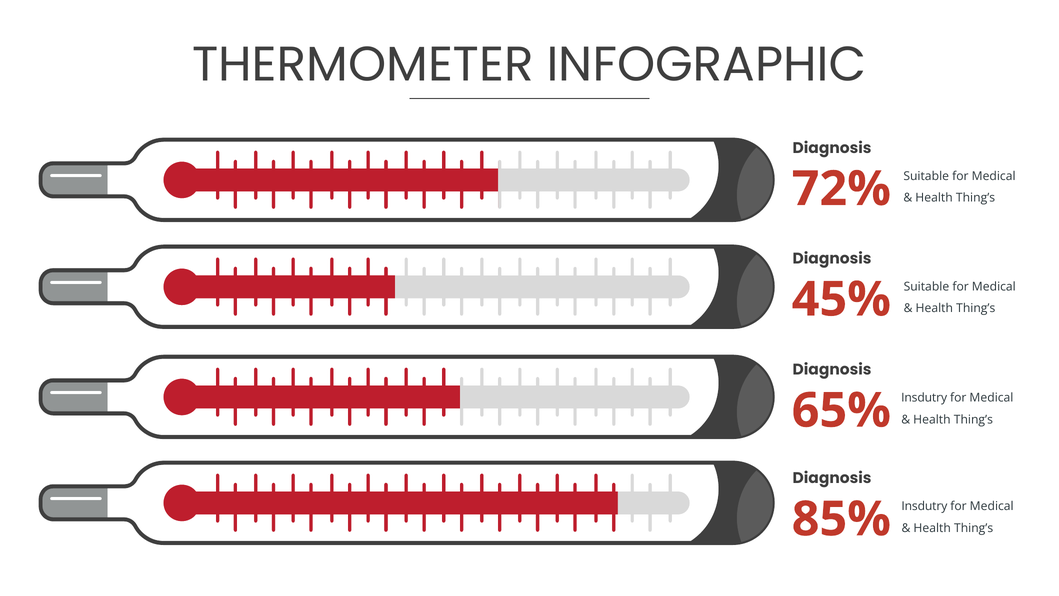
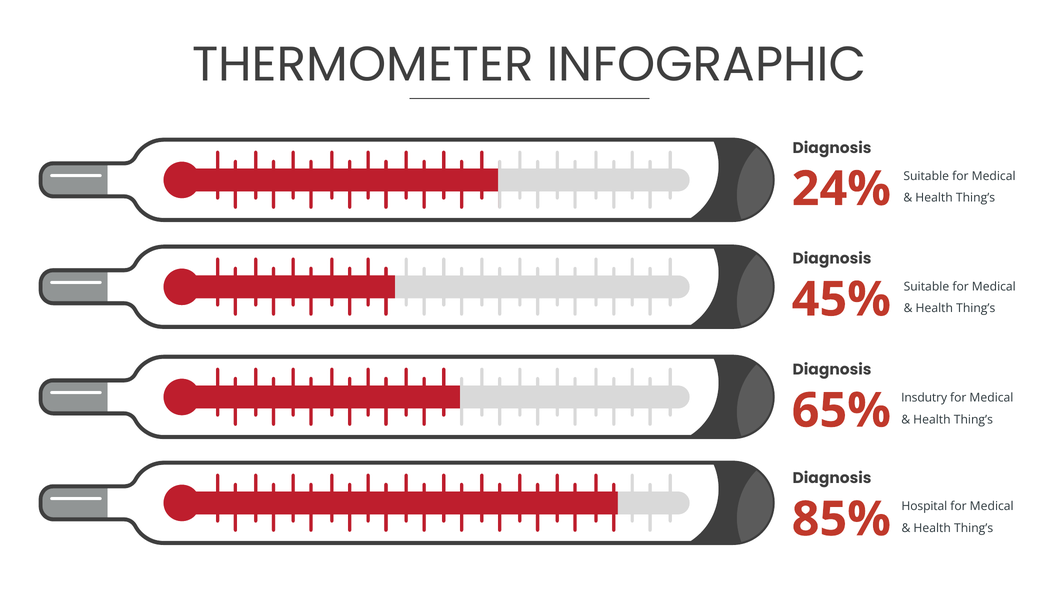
72%: 72% -> 24%
Insdutry at (924, 506): Insdutry -> Hospital
